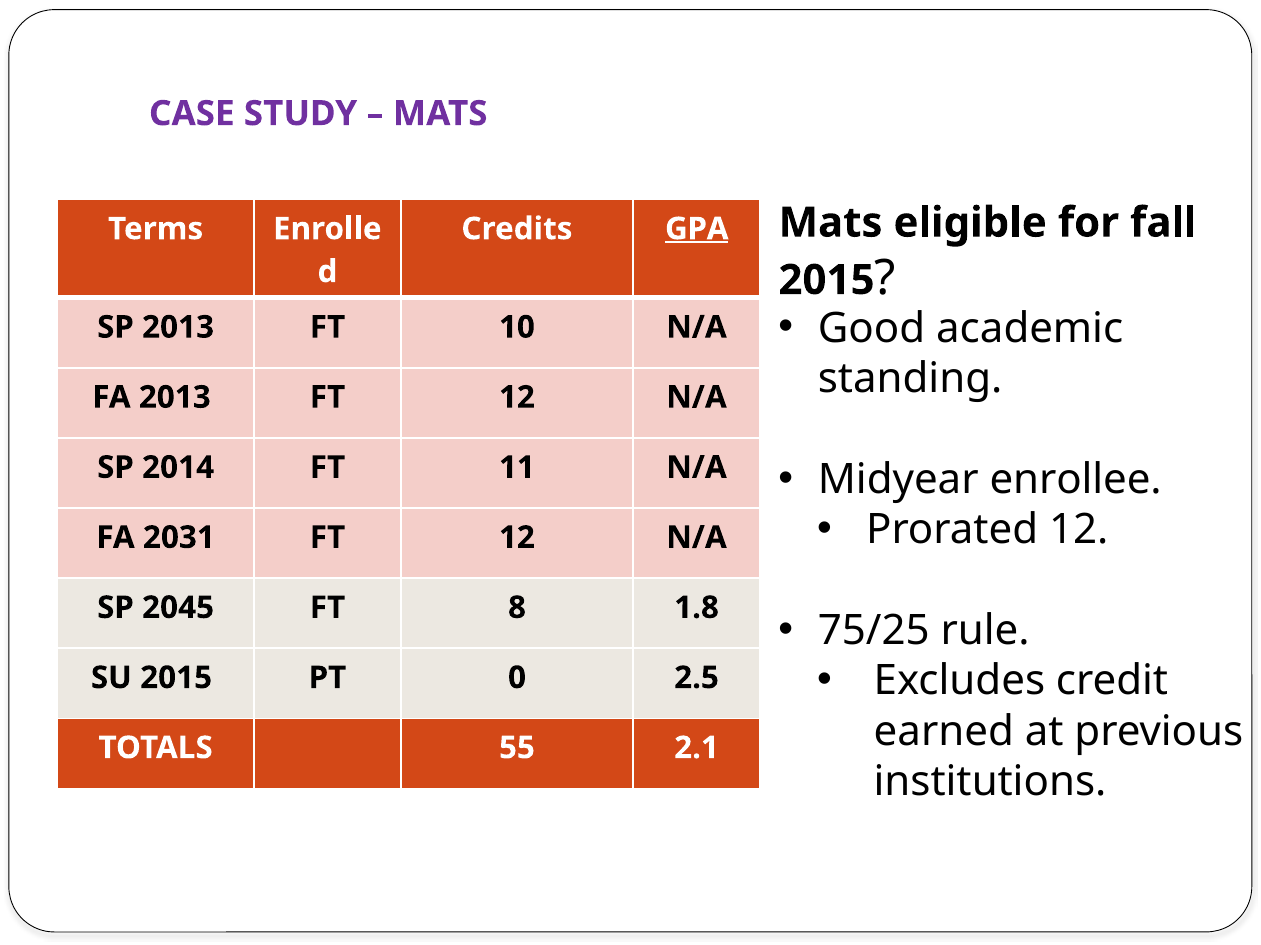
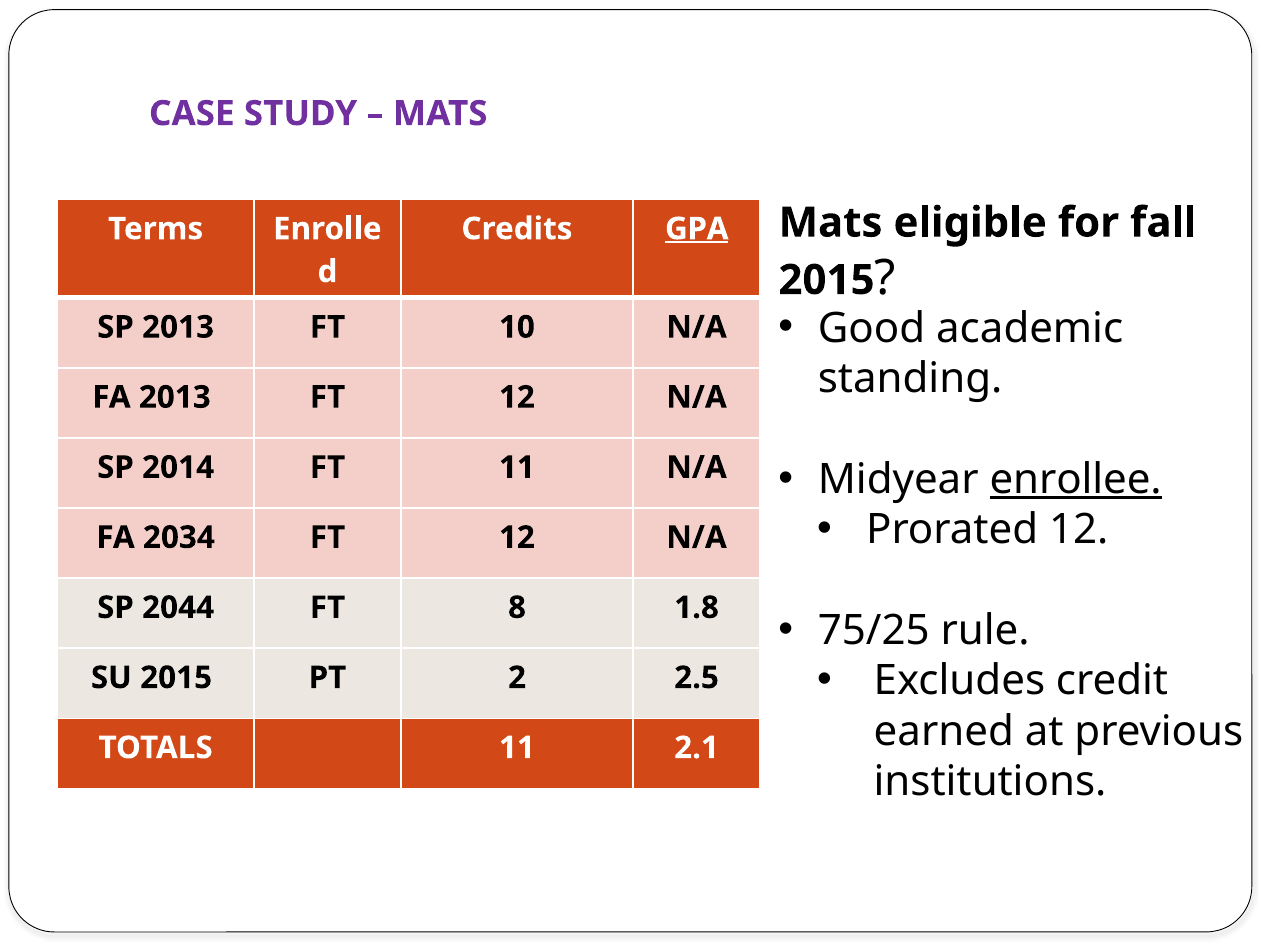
enrollee underline: none -> present
2031: 2031 -> 2034
2045: 2045 -> 2044
0: 0 -> 2
TOTALS 55: 55 -> 11
